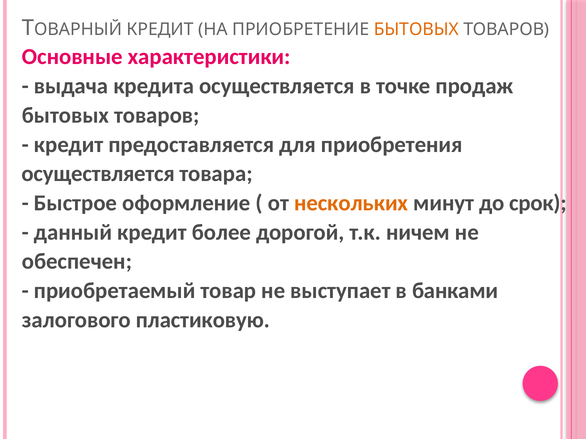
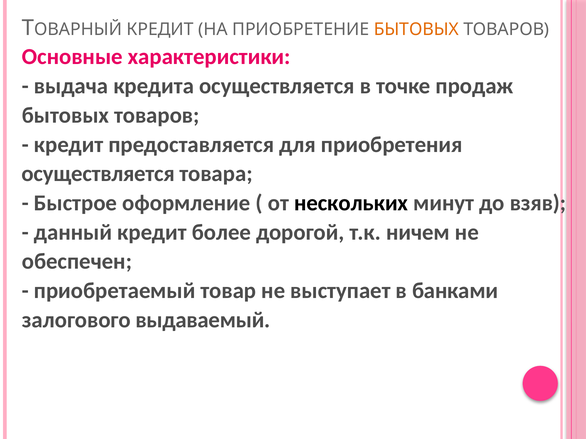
нескольких colour: orange -> black
срок: срок -> взяв
пластиковую: пластиковую -> выдаваемый
